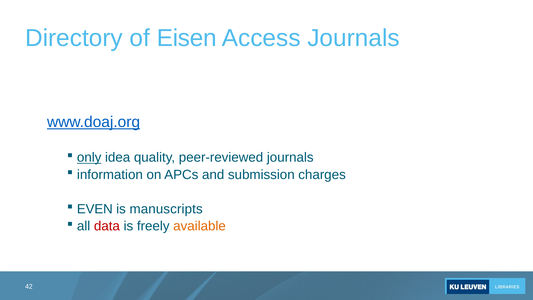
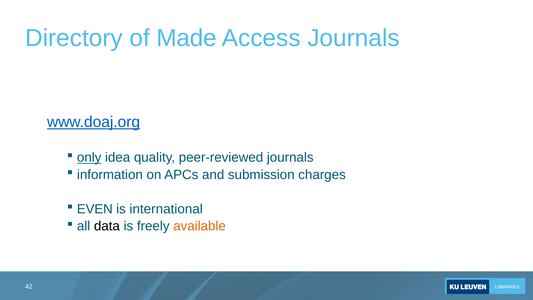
Eisen: Eisen -> Made
manuscripts: manuscripts -> international
data colour: red -> black
